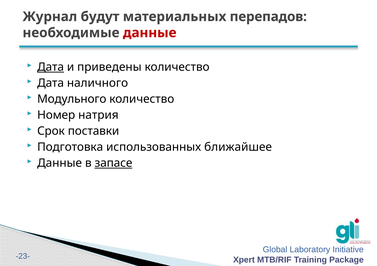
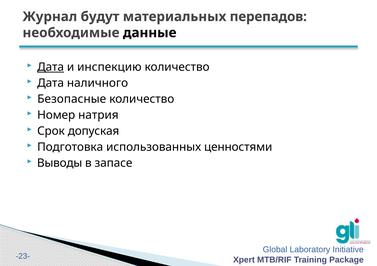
данные at (150, 33) colour: red -> black
приведены: приведены -> инспекцию
Модульного: Модульного -> Безопасные
поставки: поставки -> допуская
ближайшее: ближайшее -> ценностями
Данные at (60, 163): Данные -> Выводы
запасе underline: present -> none
